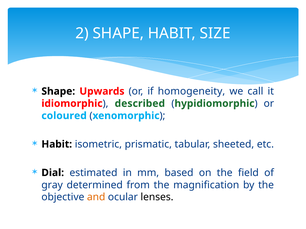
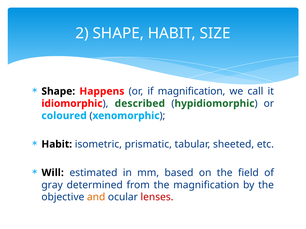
Upwards: Upwards -> Happens
if homogeneity: homogeneity -> magnification
Dial: Dial -> Will
lenses colour: black -> red
